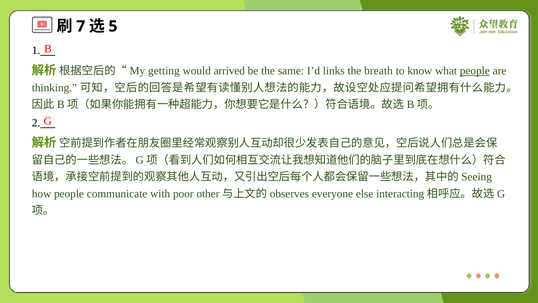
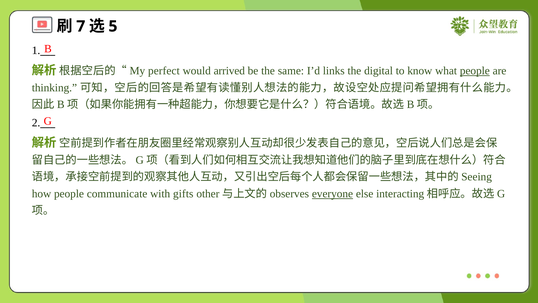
getting: getting -> perfect
breath: breath -> digital
poor: poor -> gifts
everyone underline: none -> present
